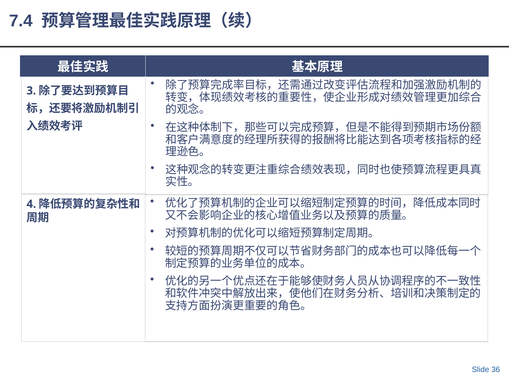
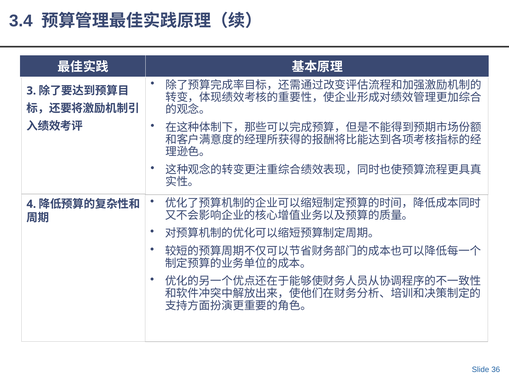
7.4: 7.4 -> 3.4
